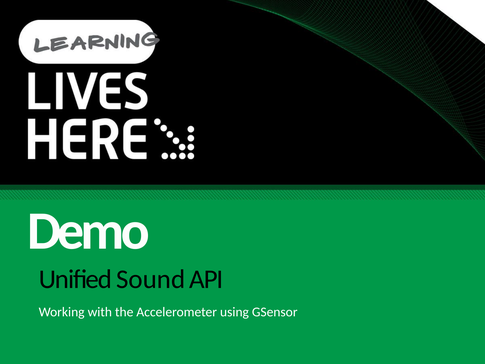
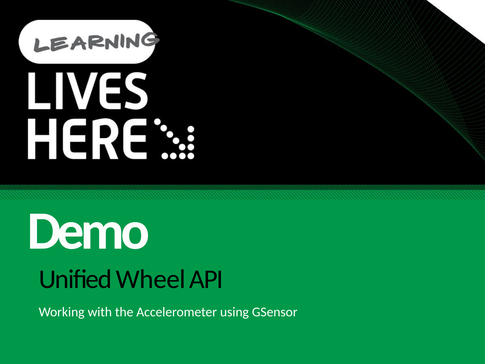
Sound: Sound -> Wheel
